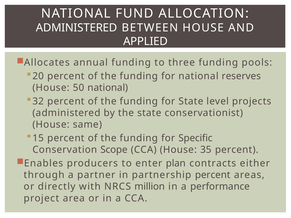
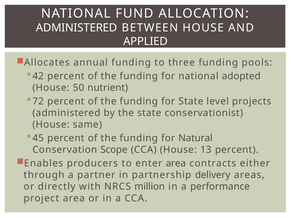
20: 20 -> 42
reserves: reserves -> adopted
50 national: national -> nutrient
32: 32 -> 72
15: 15 -> 45
Specific: Specific -> Natural
35: 35 -> 13
enter plan: plan -> area
partnership percent: percent -> delivery
